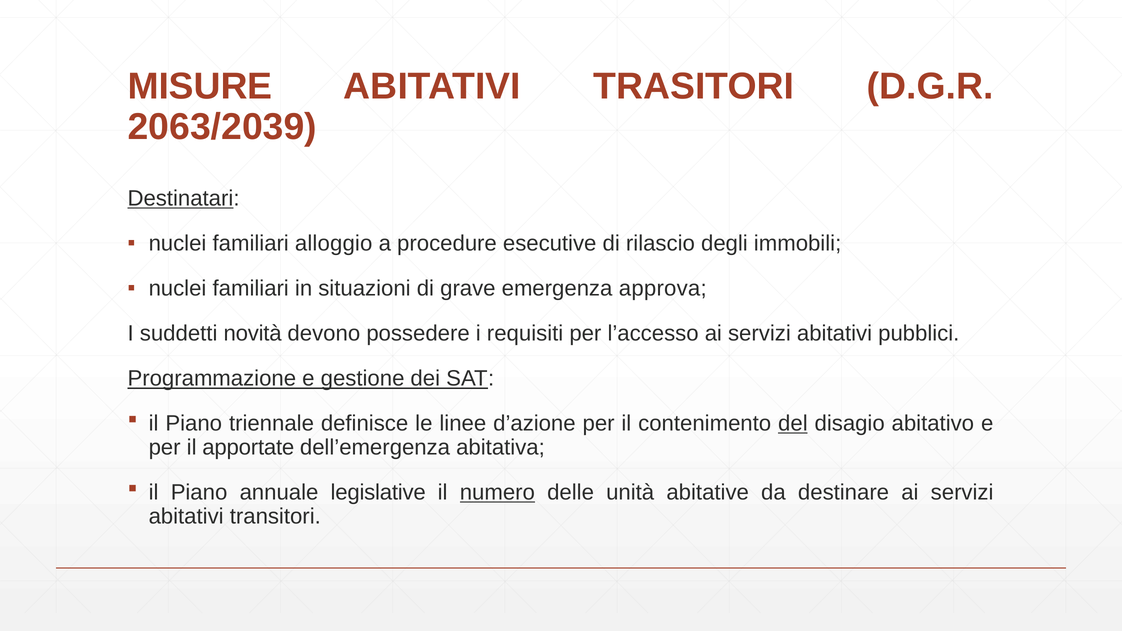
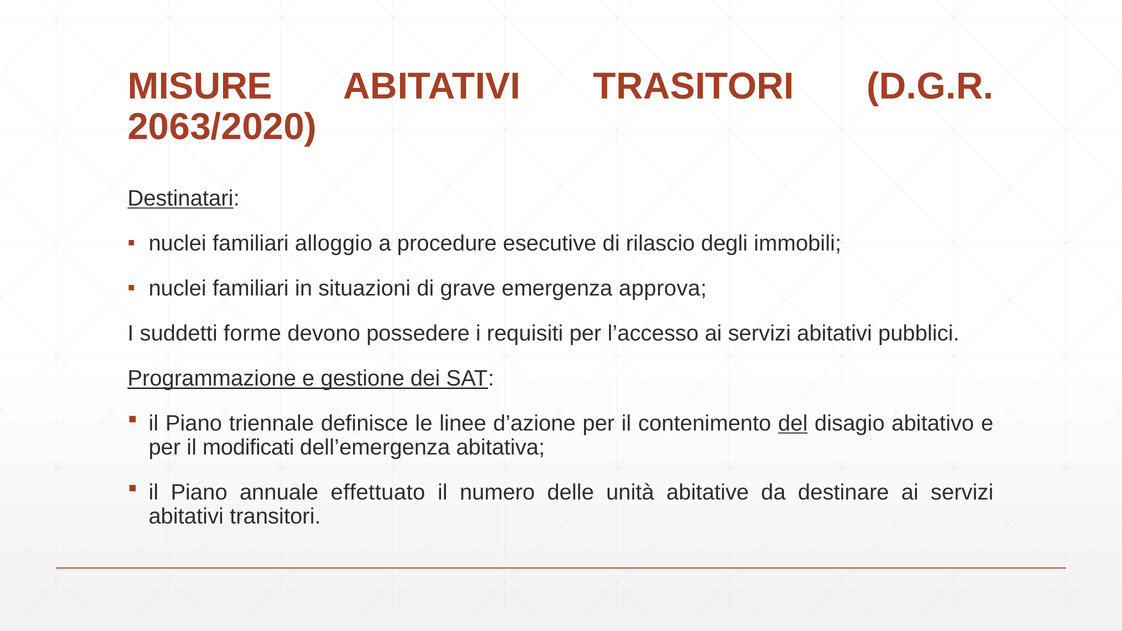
2063/2039: 2063/2039 -> 2063/2020
novità: novità -> forme
apportate: apportate -> modificati
legislative: legislative -> effettuato
numero underline: present -> none
